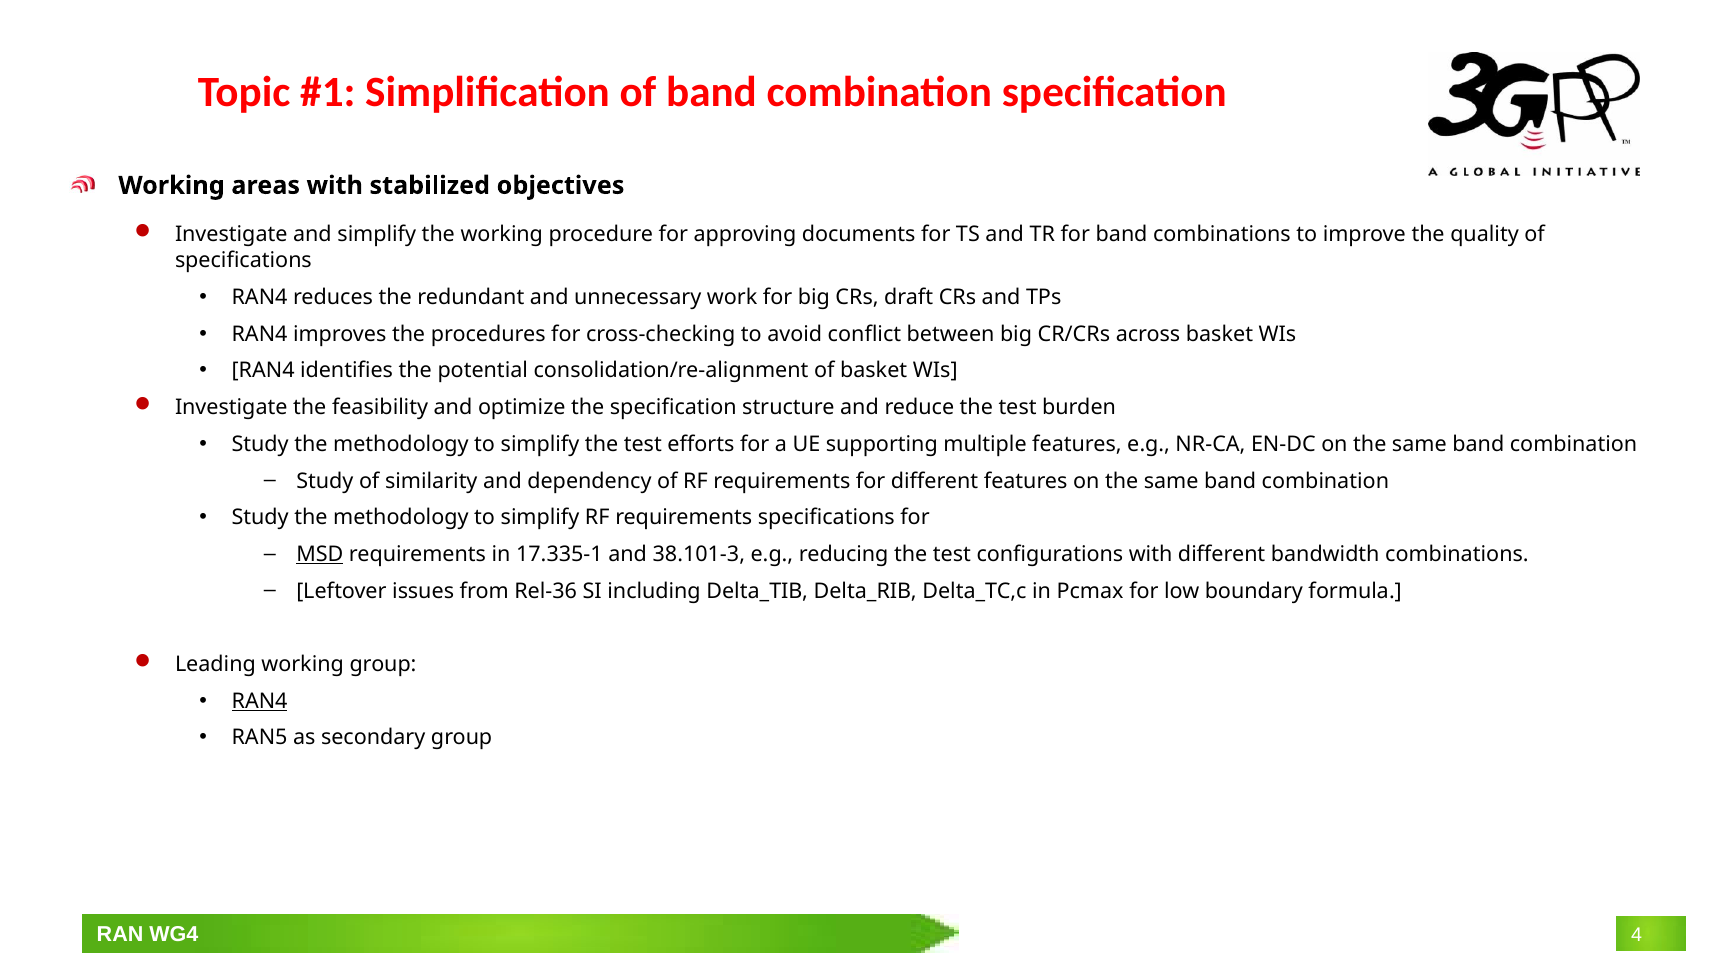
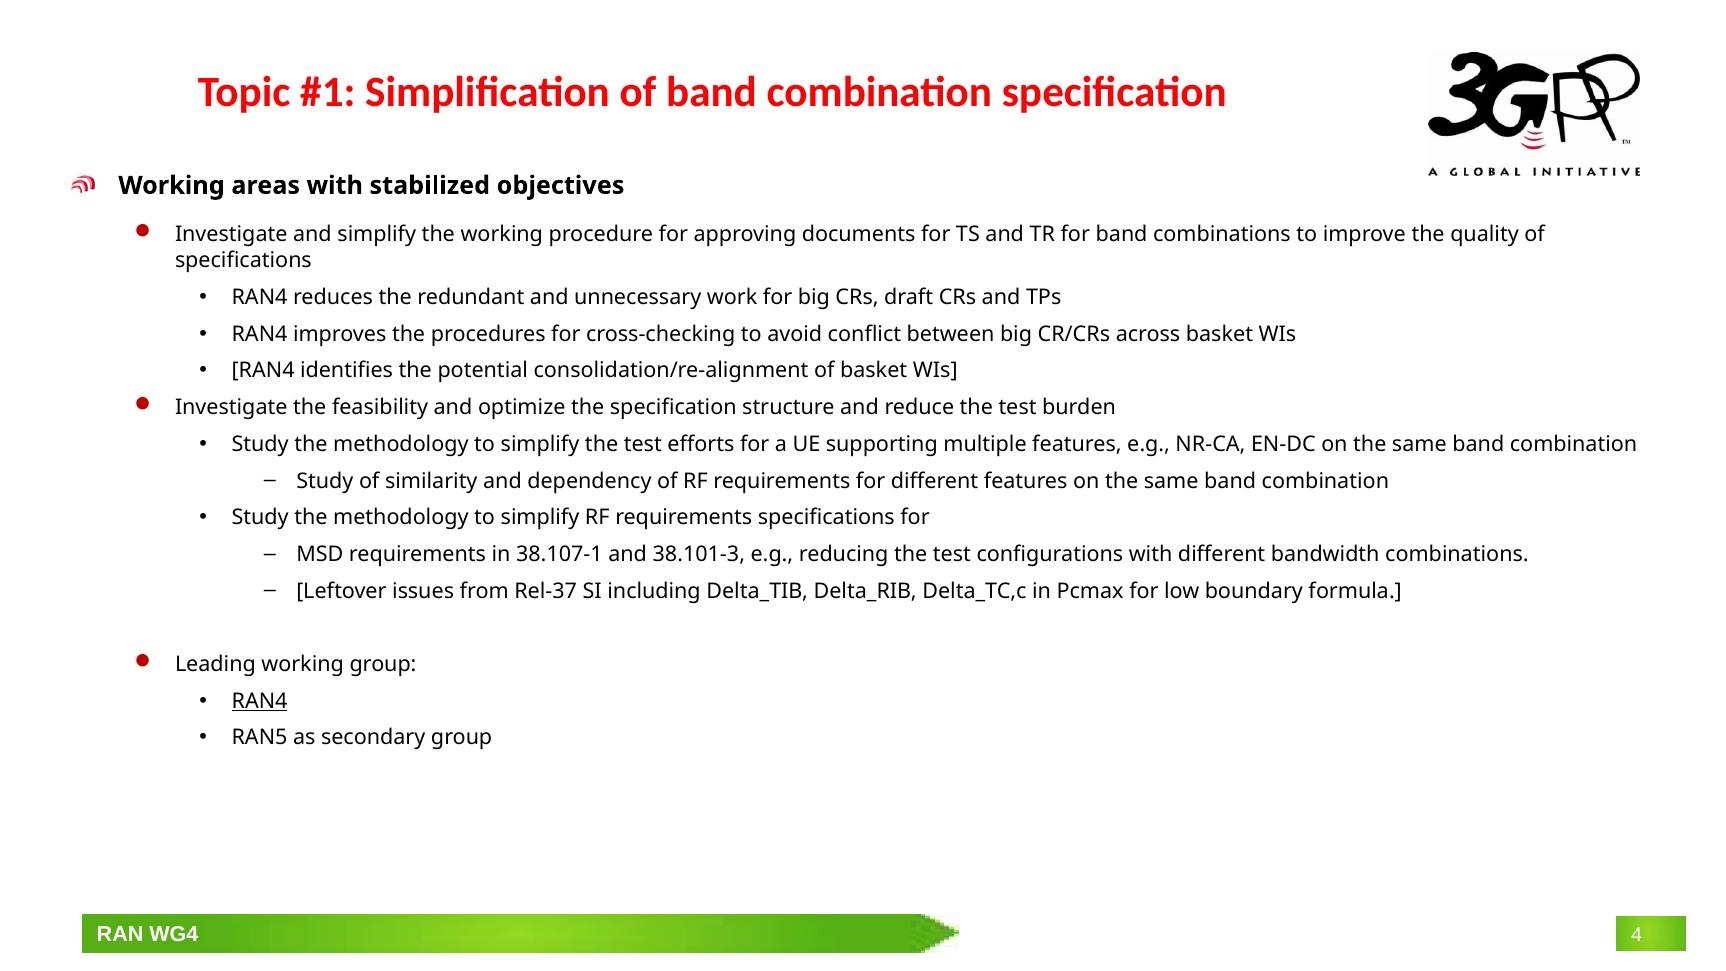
MSD underline: present -> none
17.335-1: 17.335-1 -> 38.107-1
Rel-36: Rel-36 -> Rel-37
